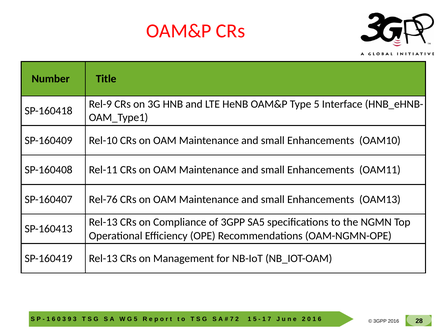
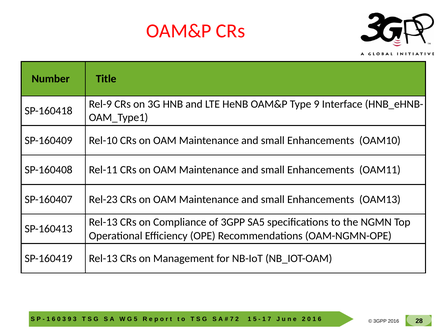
Type 5: 5 -> 9
Rel-76: Rel-76 -> Rel-23
